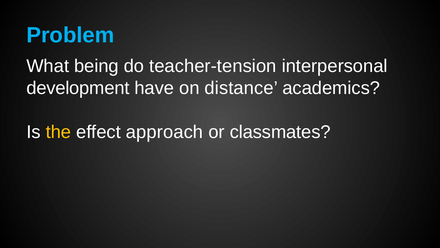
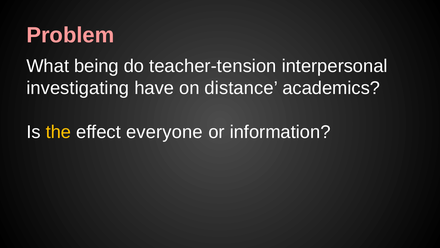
Problem colour: light blue -> pink
development: development -> investigating
approach: approach -> everyone
classmates: classmates -> information
